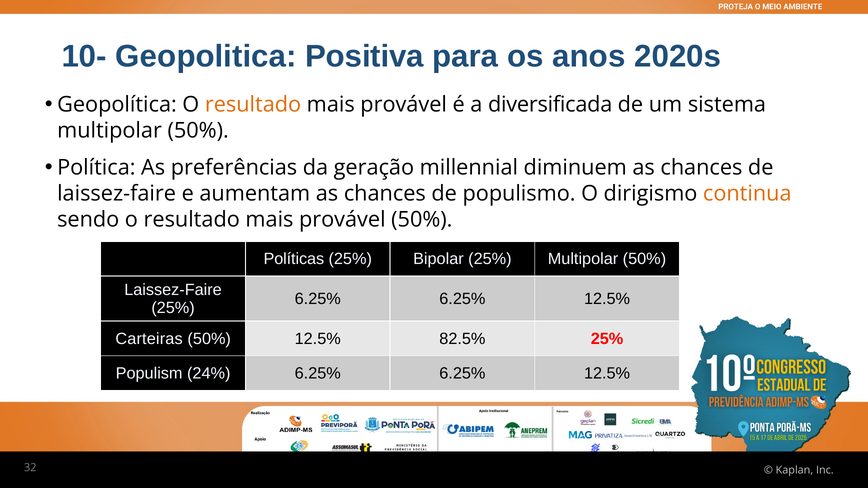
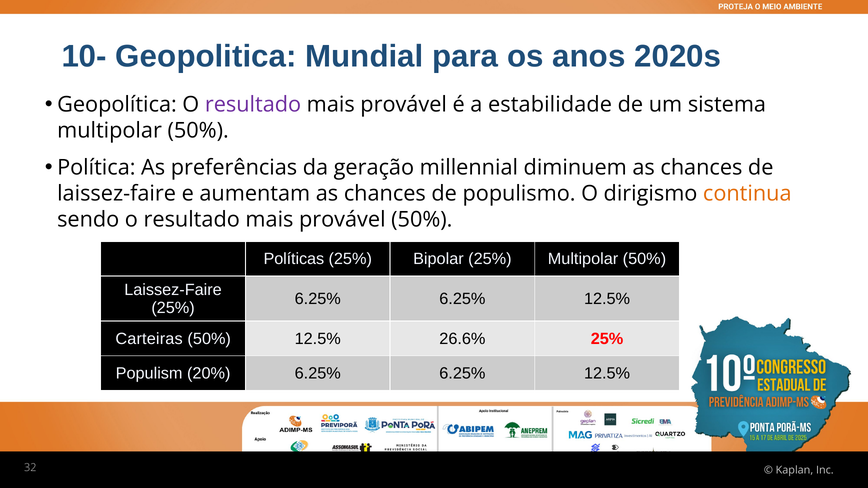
Positiva: Positiva -> Mundial
resultado at (253, 105) colour: orange -> purple
diversificada: diversificada -> estabilidade
82.5%: 82.5% -> 26.6%
24%: 24% -> 20%
